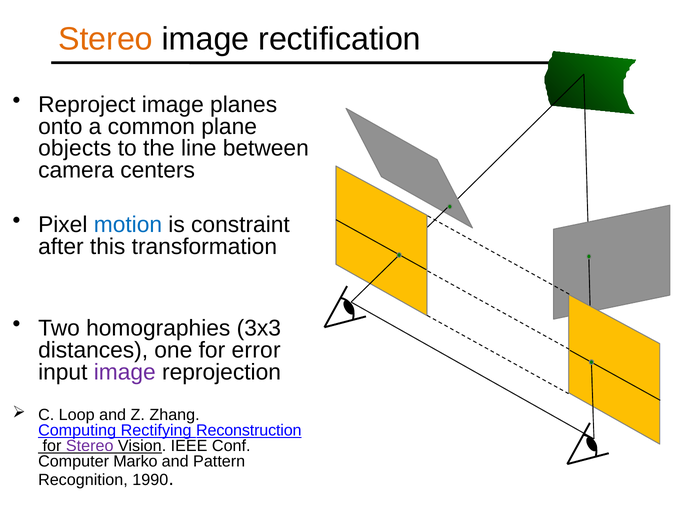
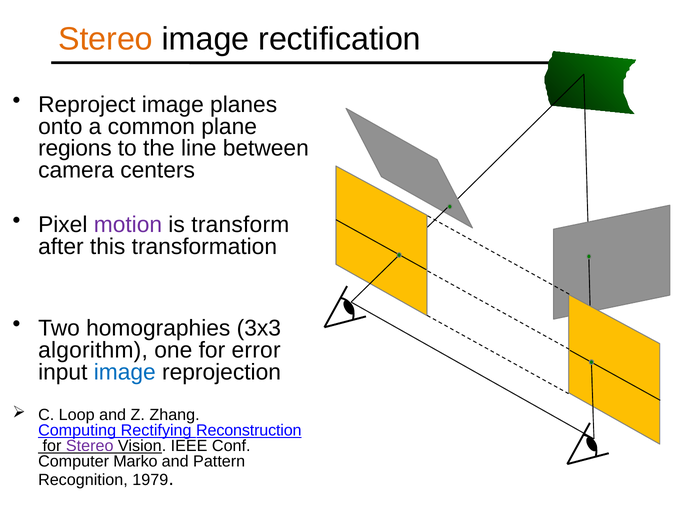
objects: objects -> regions
motion colour: blue -> purple
constraint: constraint -> transform
distances: distances -> algorithm
image at (125, 371) colour: purple -> blue
1990: 1990 -> 1979
